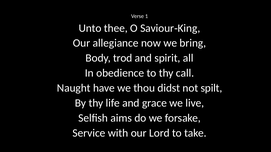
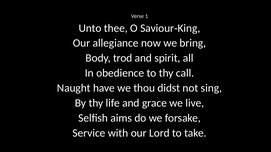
spilt: spilt -> sing
